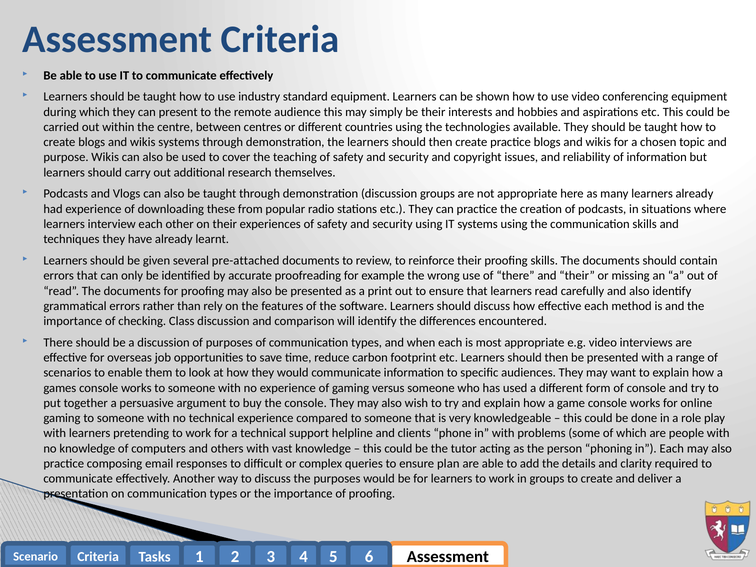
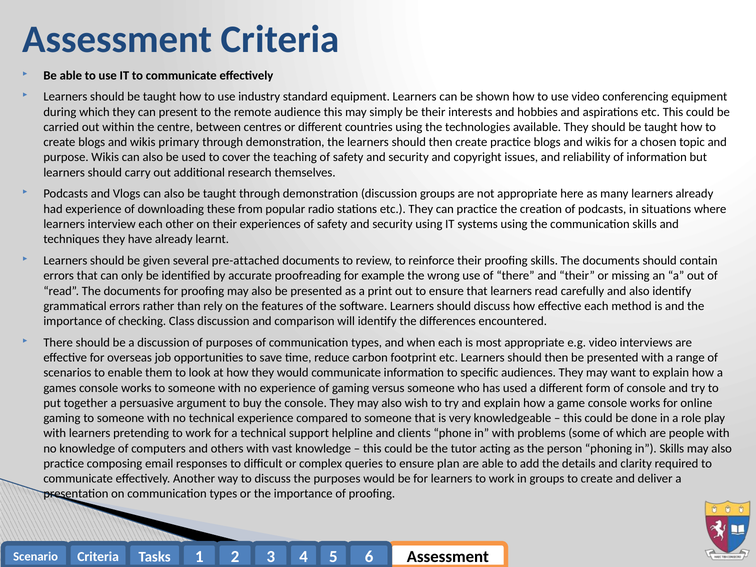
wikis systems: systems -> primary
in Each: Each -> Skills
